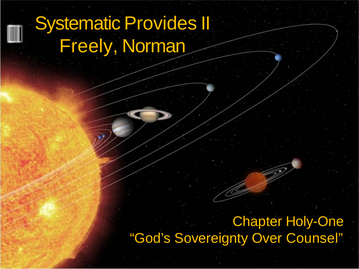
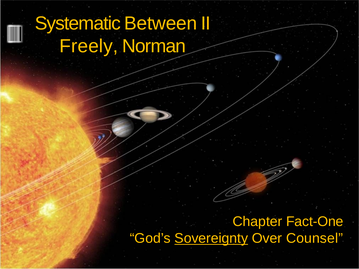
Provides: Provides -> Between
Holy-One: Holy-One -> Fact-One
Sovereignty underline: none -> present
